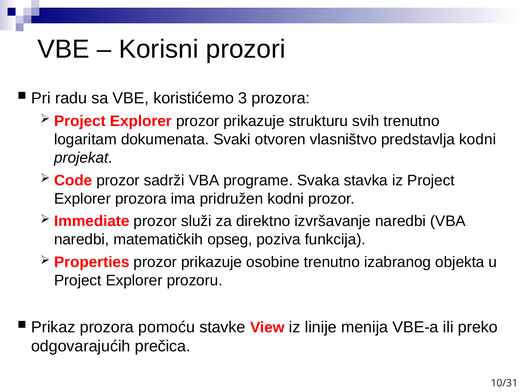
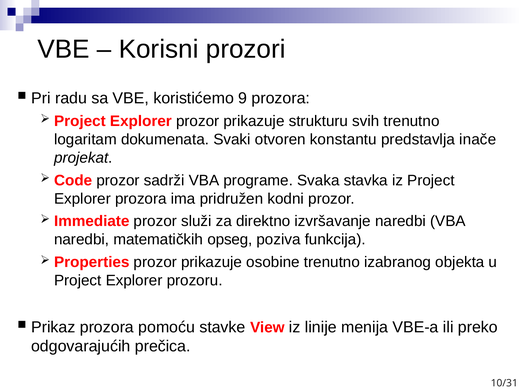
3: 3 -> 9
vlasništvo: vlasništvo -> konstantu
predstavlja kodni: kodni -> inače
